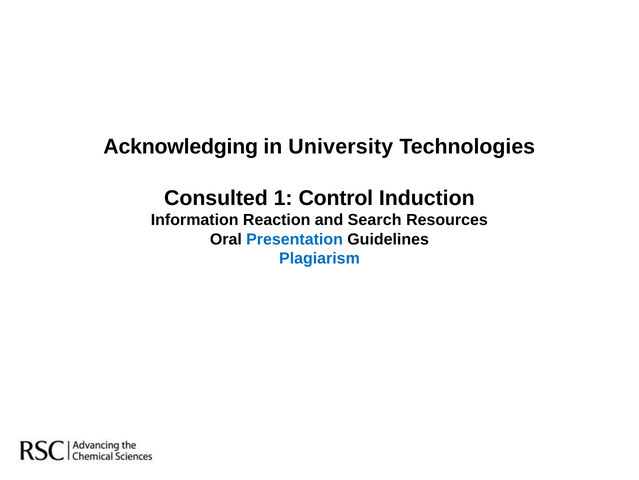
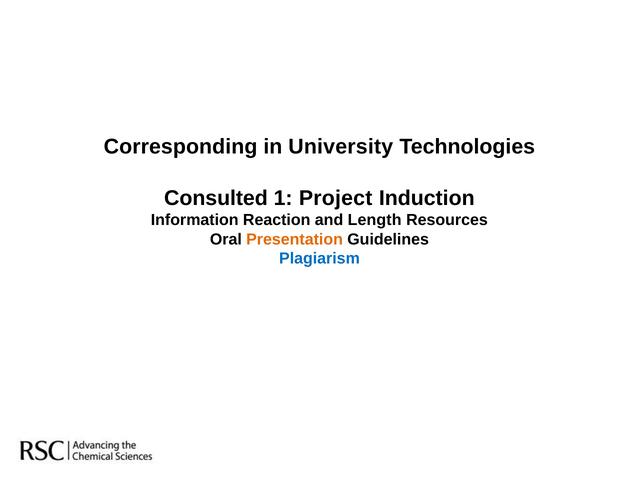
Acknowledging: Acknowledging -> Corresponding
Control: Control -> Project
Search: Search -> Length
Presentation colour: blue -> orange
